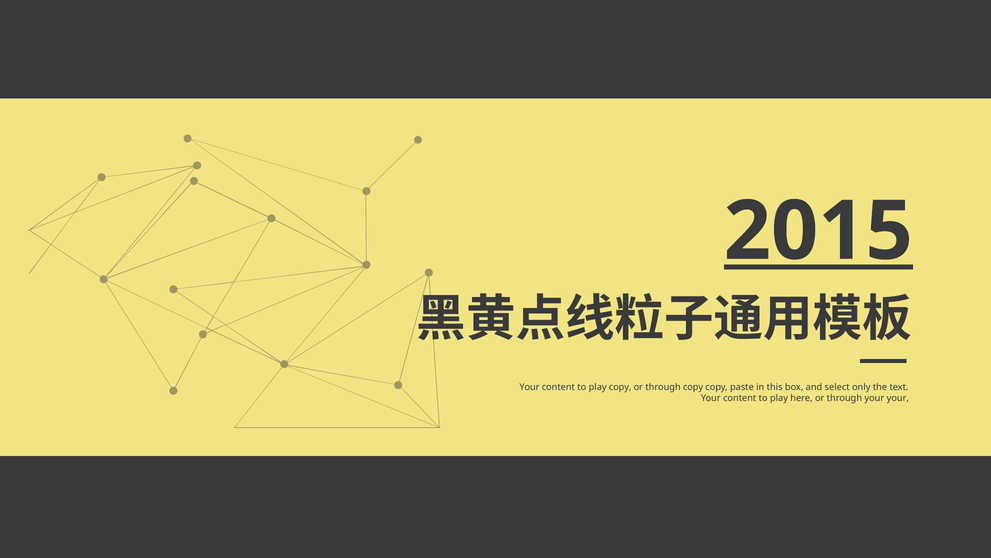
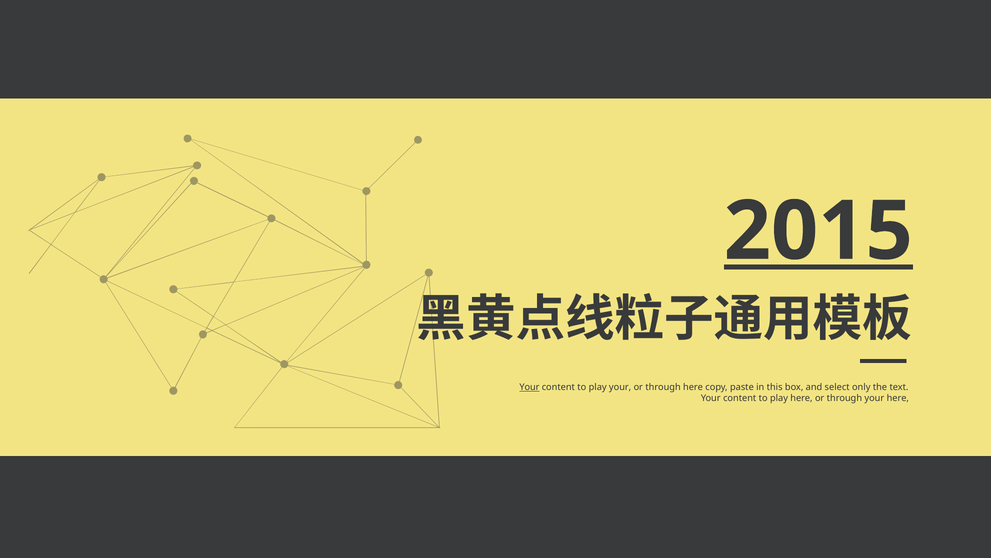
Your at (529, 387) underline: none -> present
play copy: copy -> your
through copy: copy -> here
your your: your -> here
